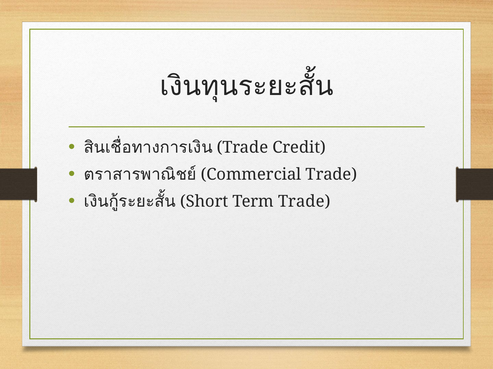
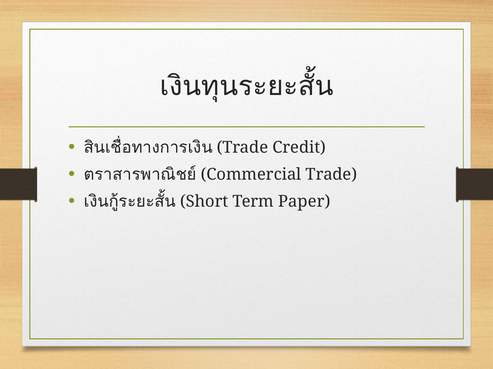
Term Trade: Trade -> Paper
